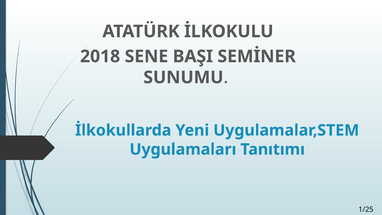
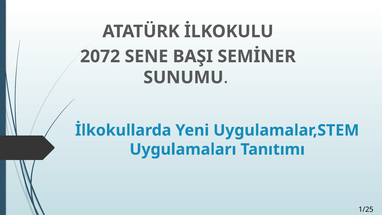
2018: 2018 -> 2072
